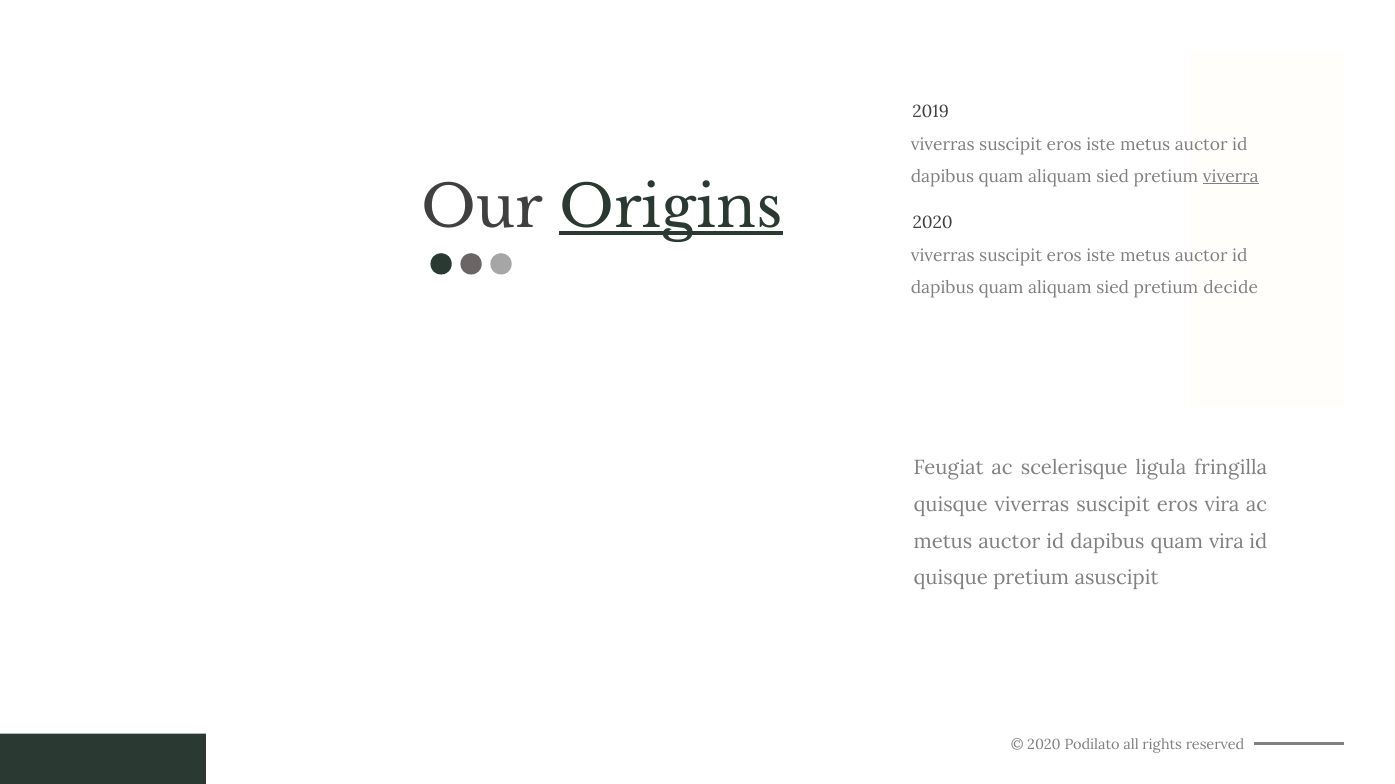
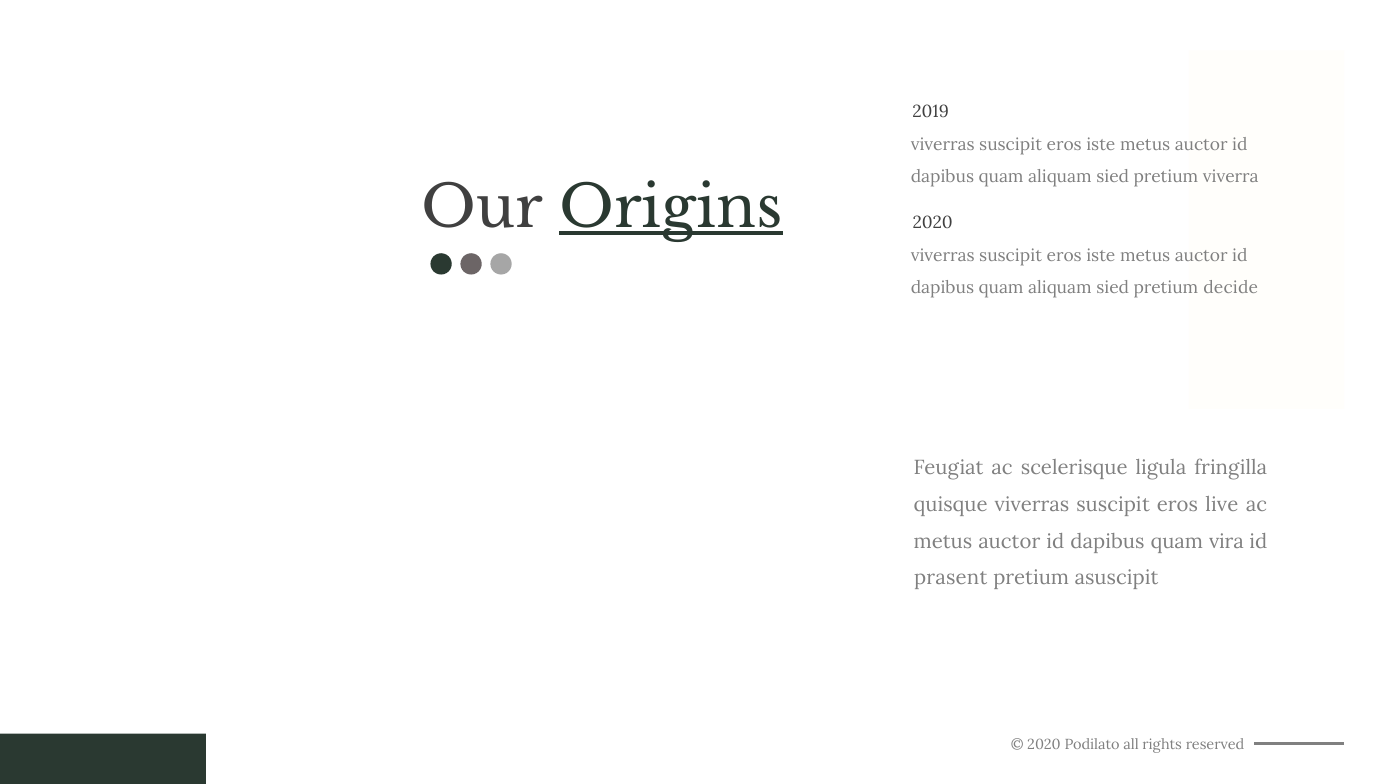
viverra underline: present -> none
eros vira: vira -> live
quisque at (951, 578): quisque -> prasent
